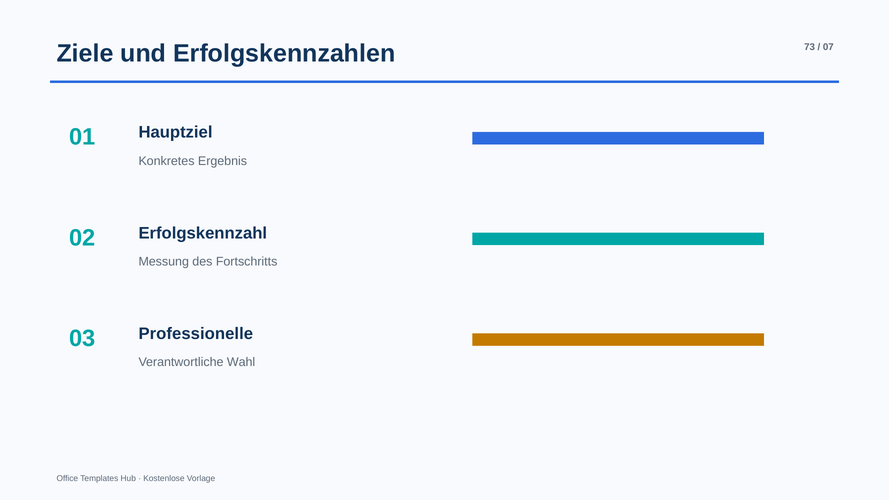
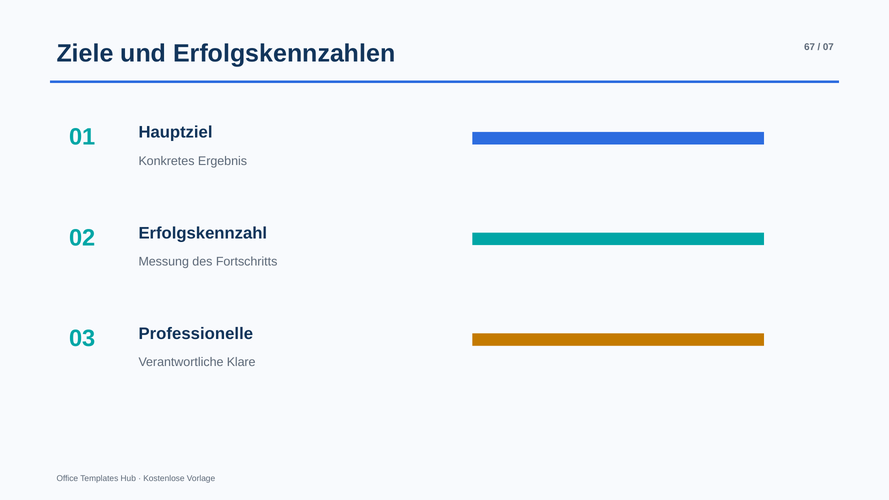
73: 73 -> 67
Wahl: Wahl -> Klare
